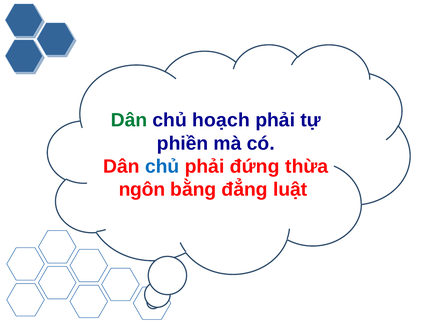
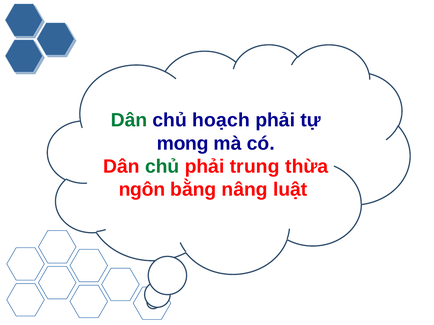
phiền: phiền -> mong
chủ at (162, 167) colour: blue -> green
đứng: đứng -> trung
đẳng: đẳng -> nâng
